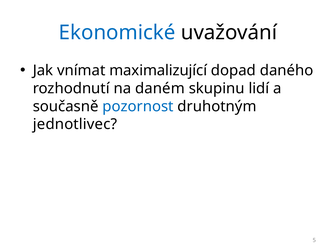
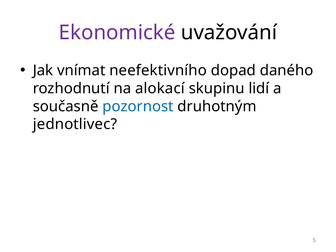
Ekonomické colour: blue -> purple
maximalizující: maximalizující -> neefektivního
daném: daném -> alokací
